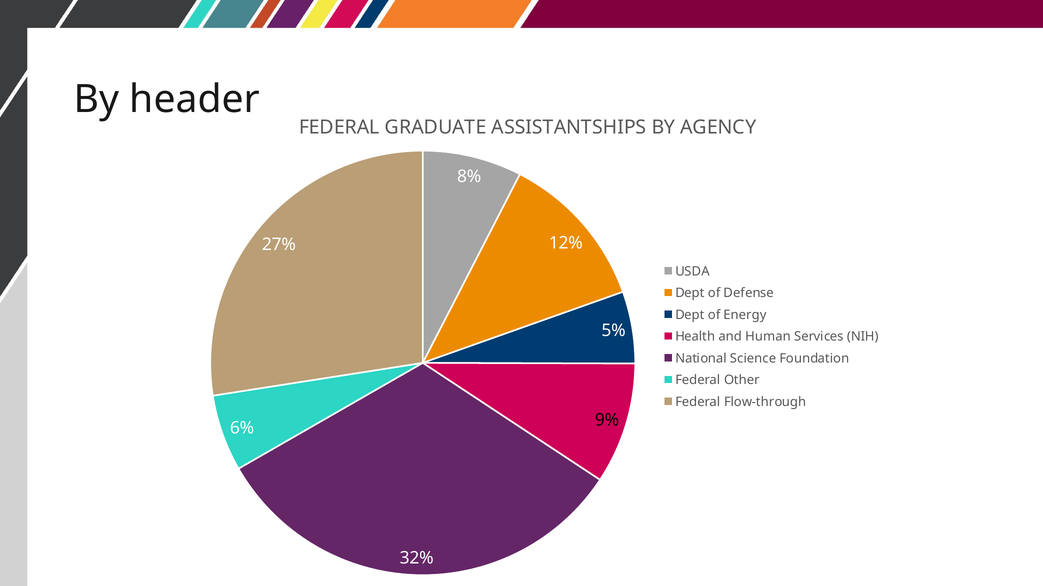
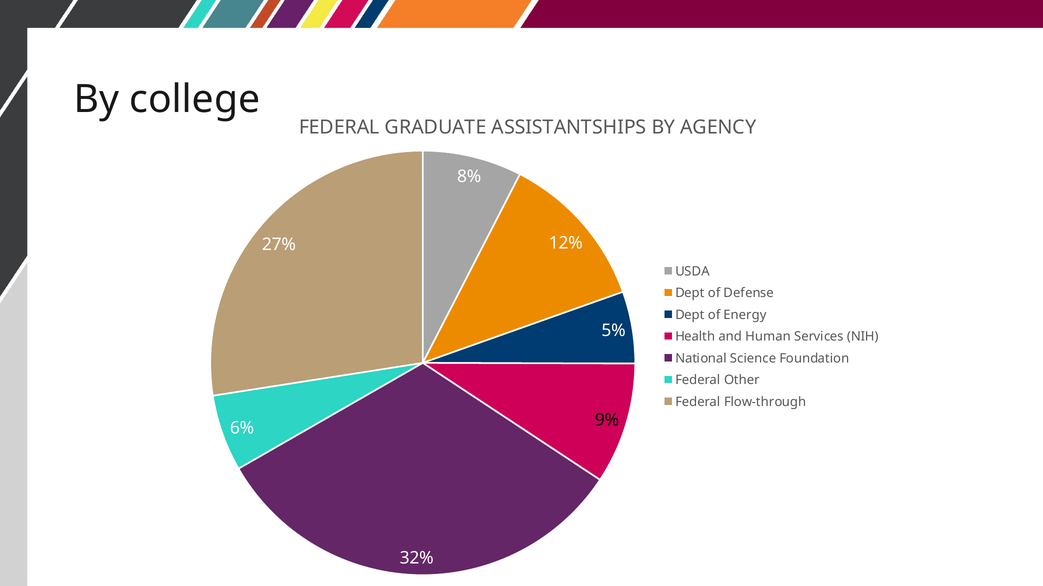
header: header -> college
